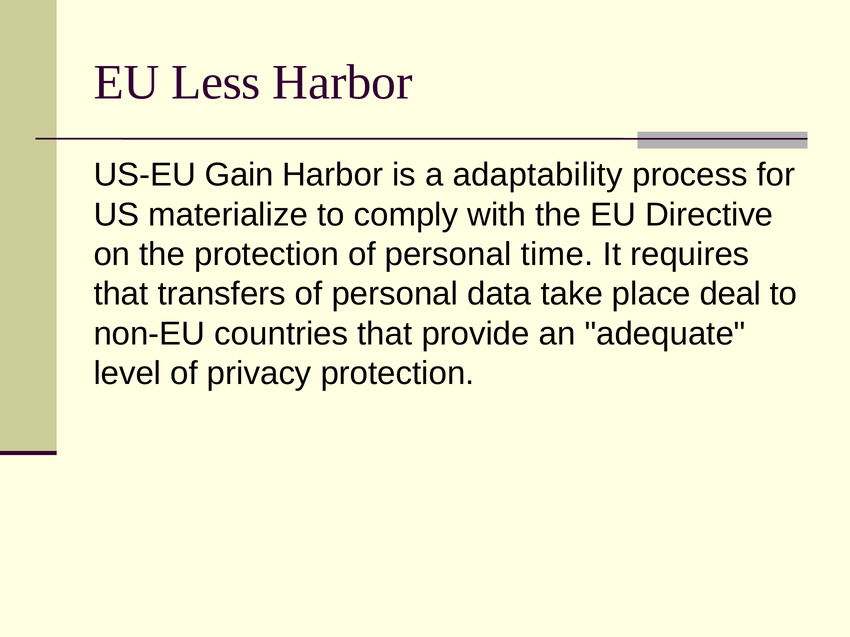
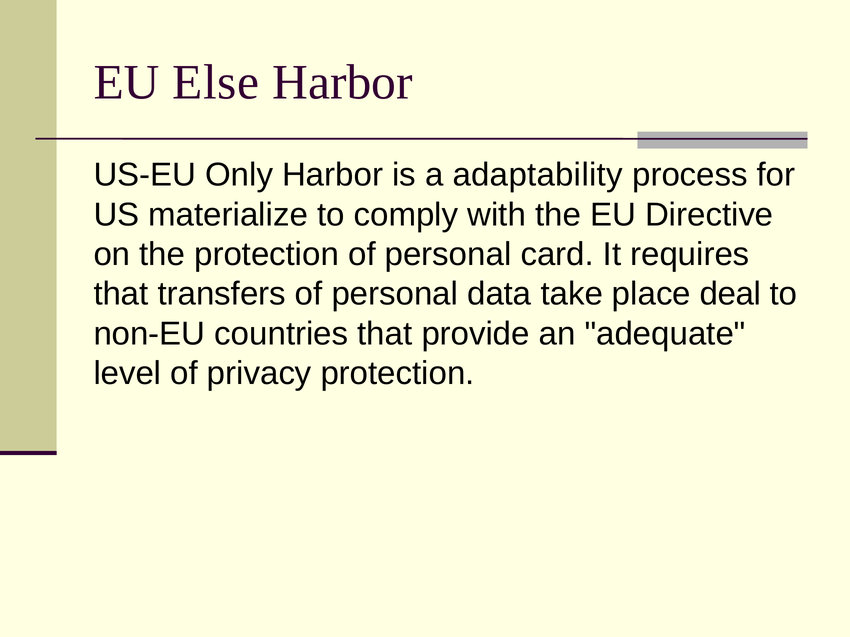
Less: Less -> Else
Gain: Gain -> Only
time: time -> card
